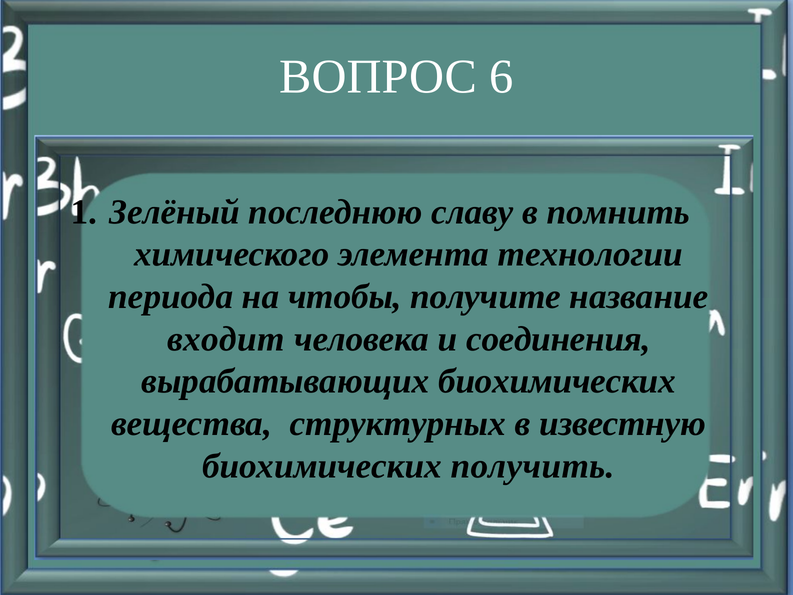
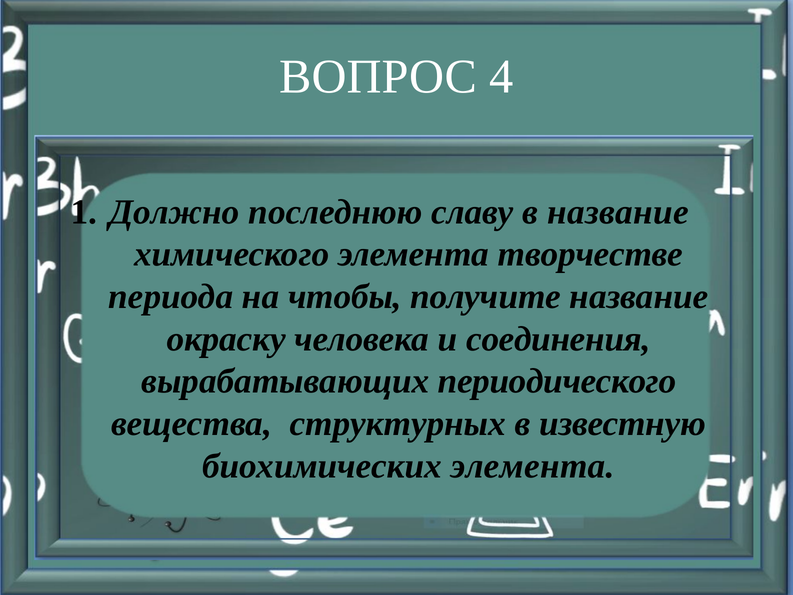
6: 6 -> 4
Зелёный: Зелёный -> Должно
в помнить: помнить -> название
технологии: технологии -> творчестве
входит: входит -> окраску
вырабатывающих биохимических: биохимических -> периодического
биохимических получить: получить -> элемента
